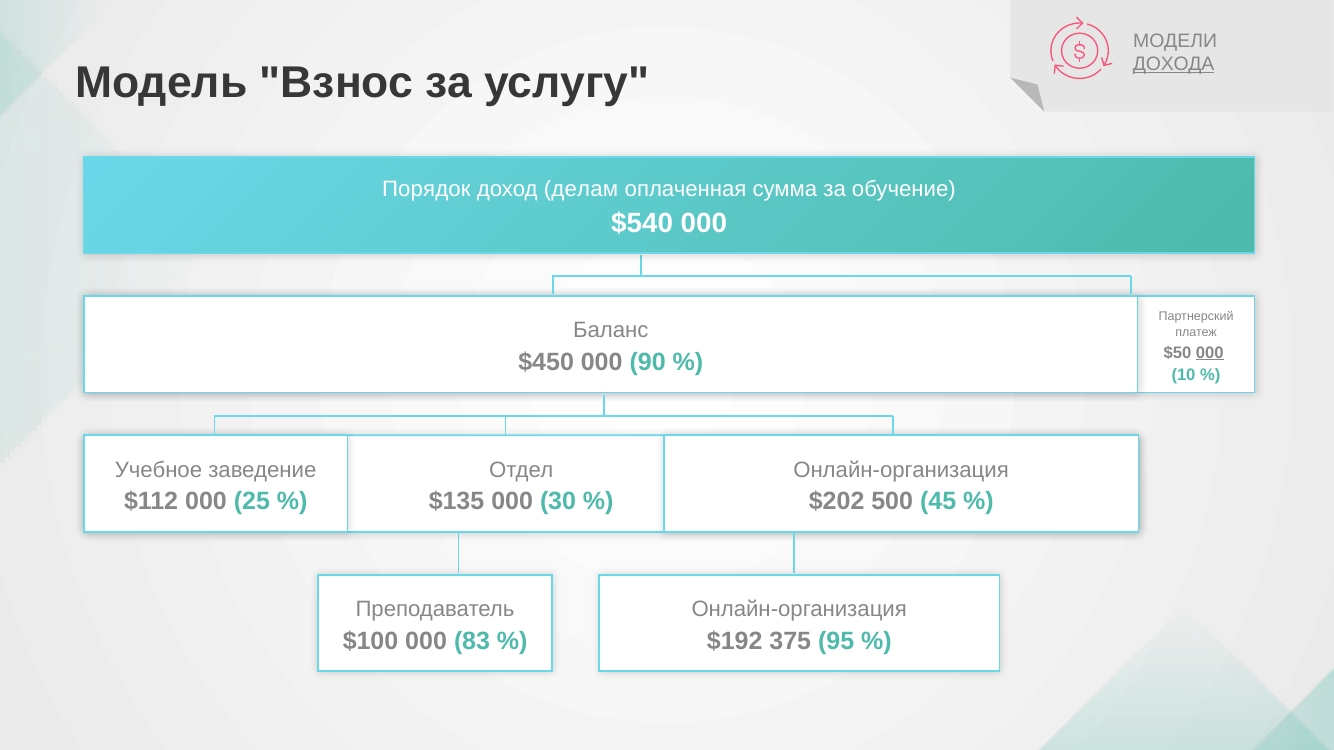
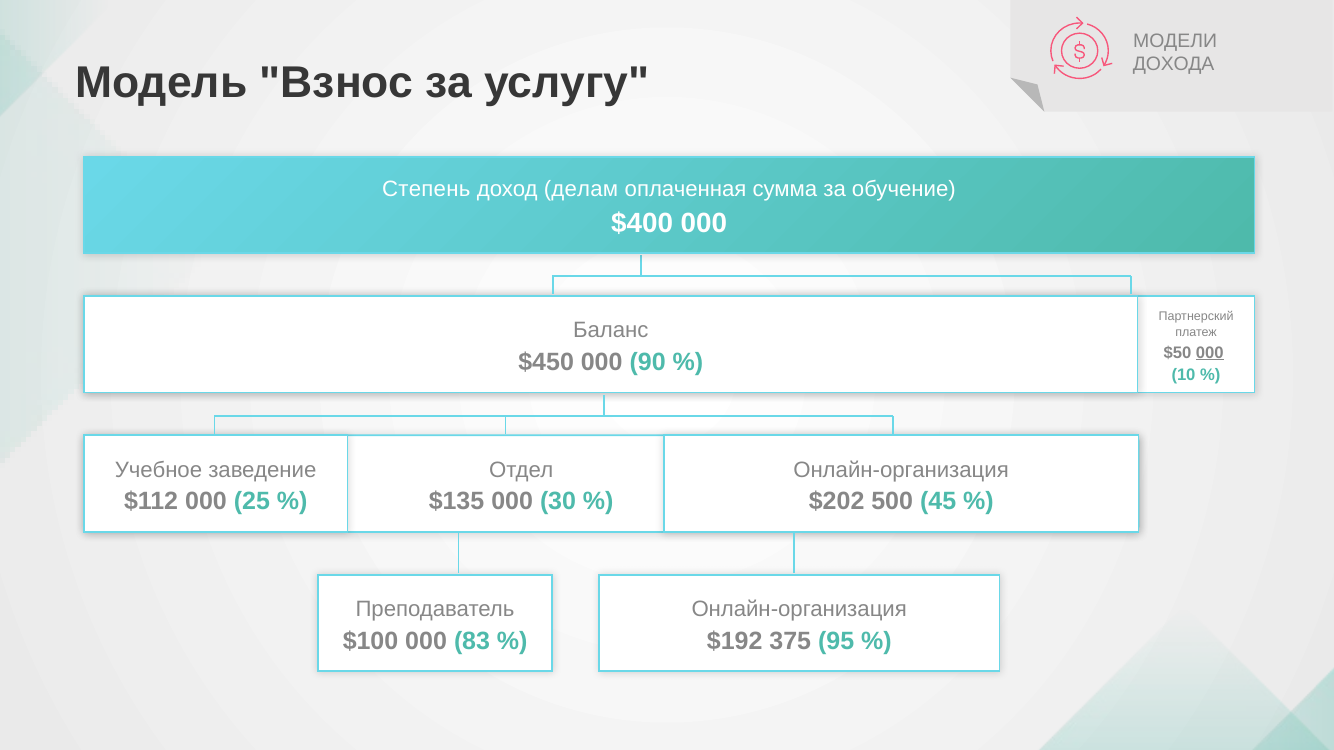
ДОХОДА underline: present -> none
Порядок: Порядок -> Степень
$540: $540 -> $400
